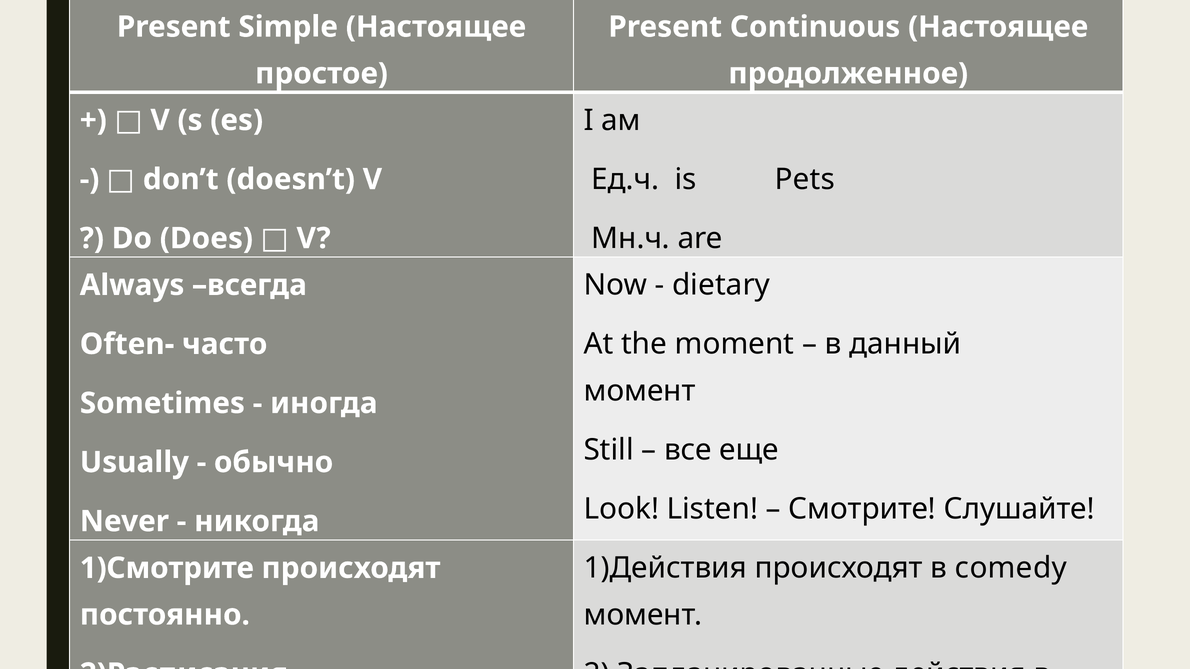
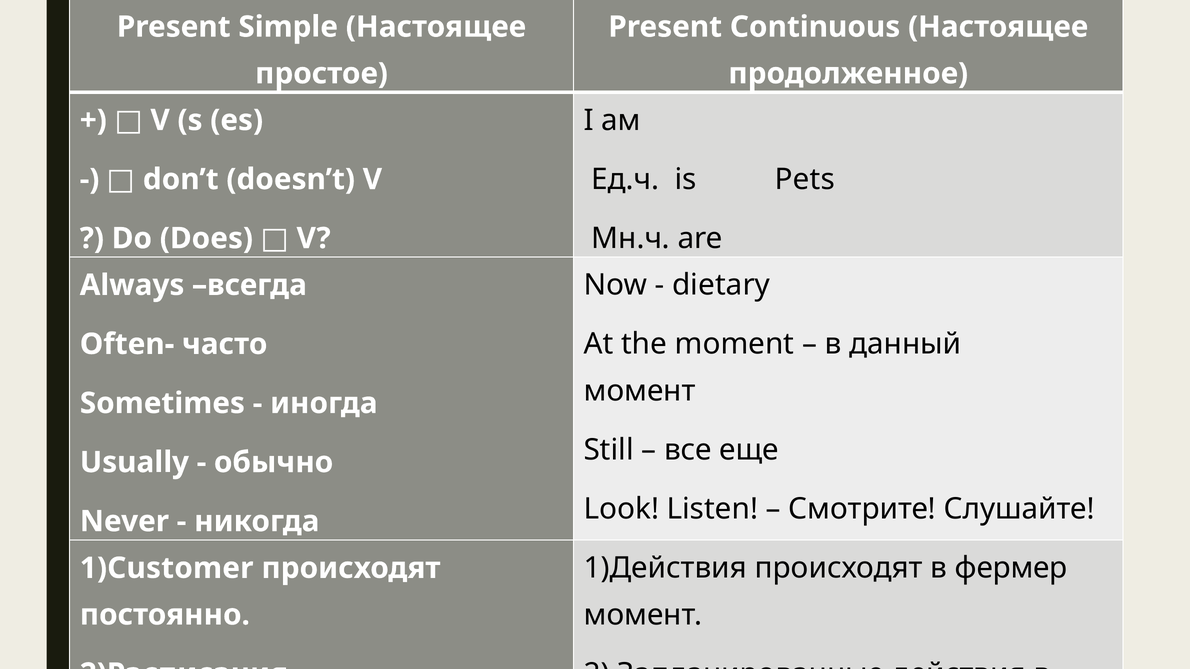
comedy: comedy -> фермер
1)Смотрите: 1)Смотрите -> 1)Customer
